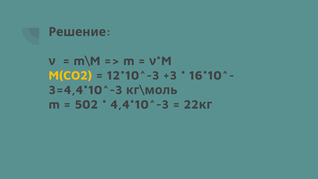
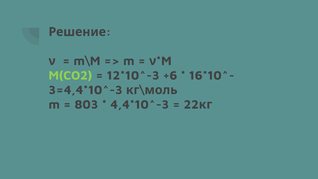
M(CO2 colour: yellow -> light green
+3: +3 -> +6
502: 502 -> 803
